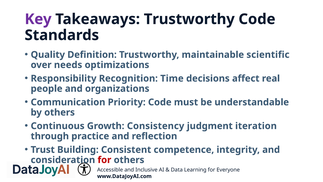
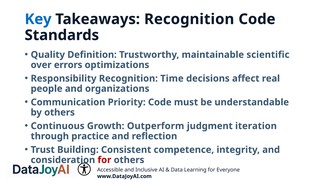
Key colour: purple -> blue
Takeaways Trustworthy: Trustworthy -> Recognition
needs: needs -> errors
Consistency: Consistency -> Outperform
